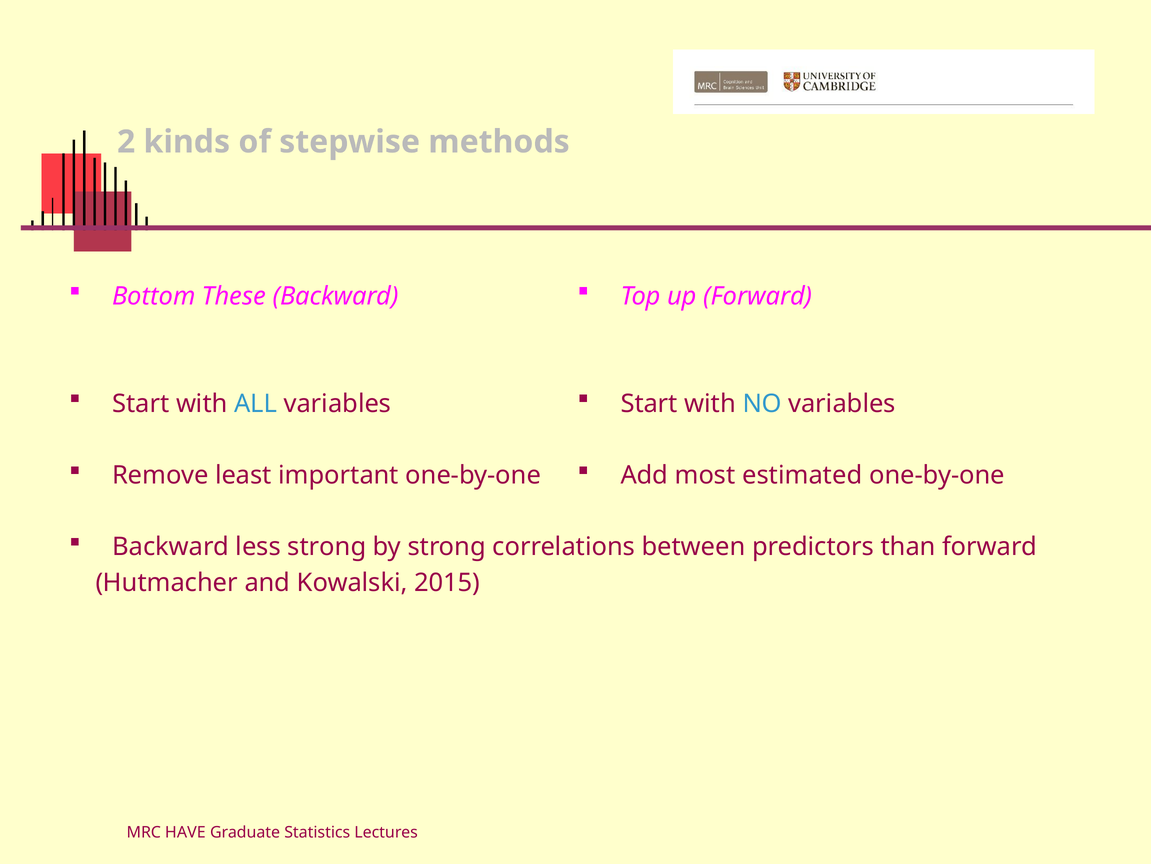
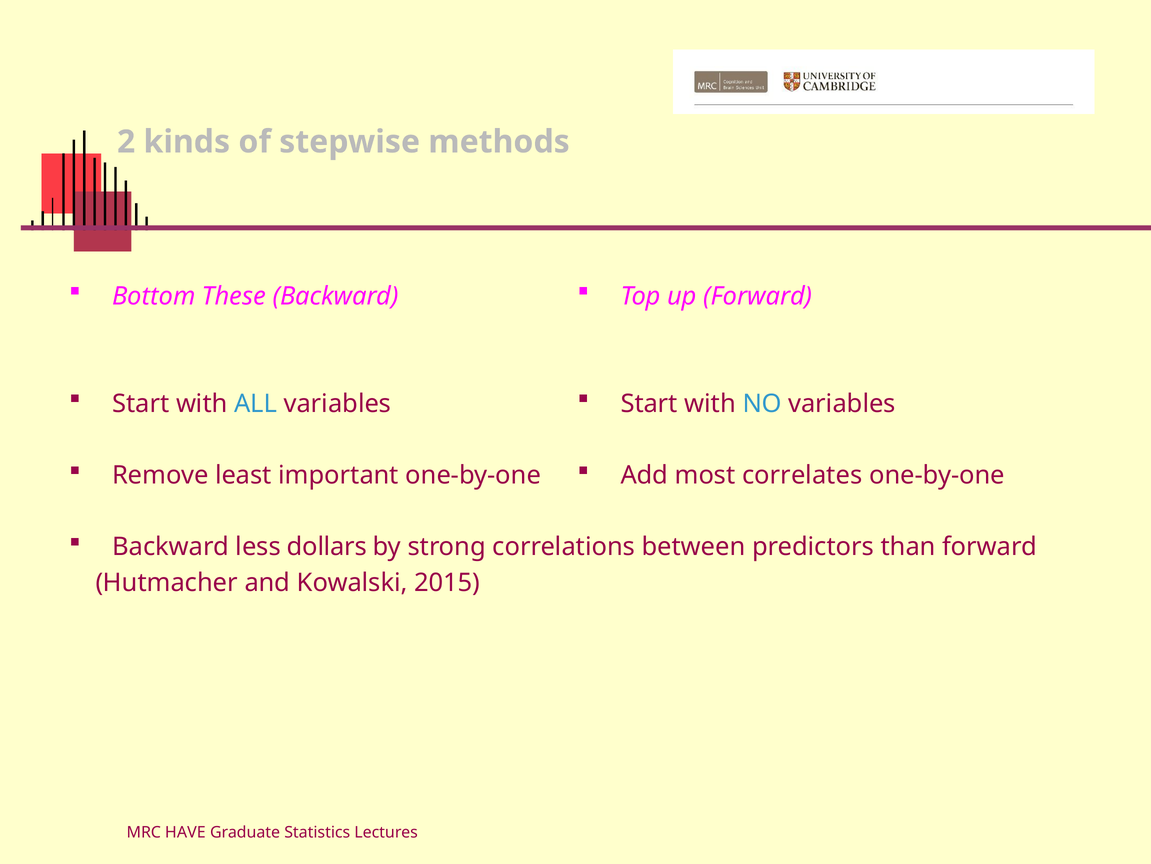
estimated: estimated -> correlates
less strong: strong -> dollars
